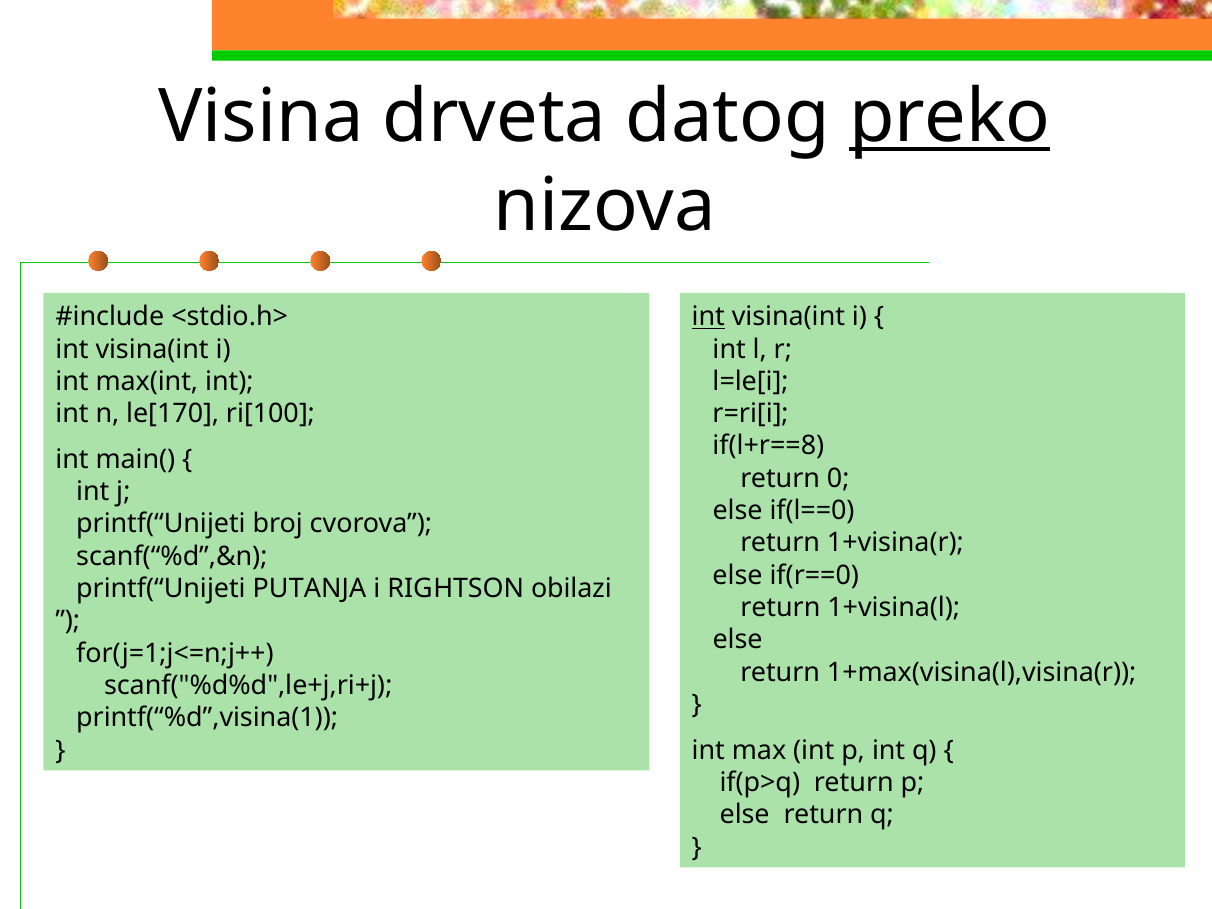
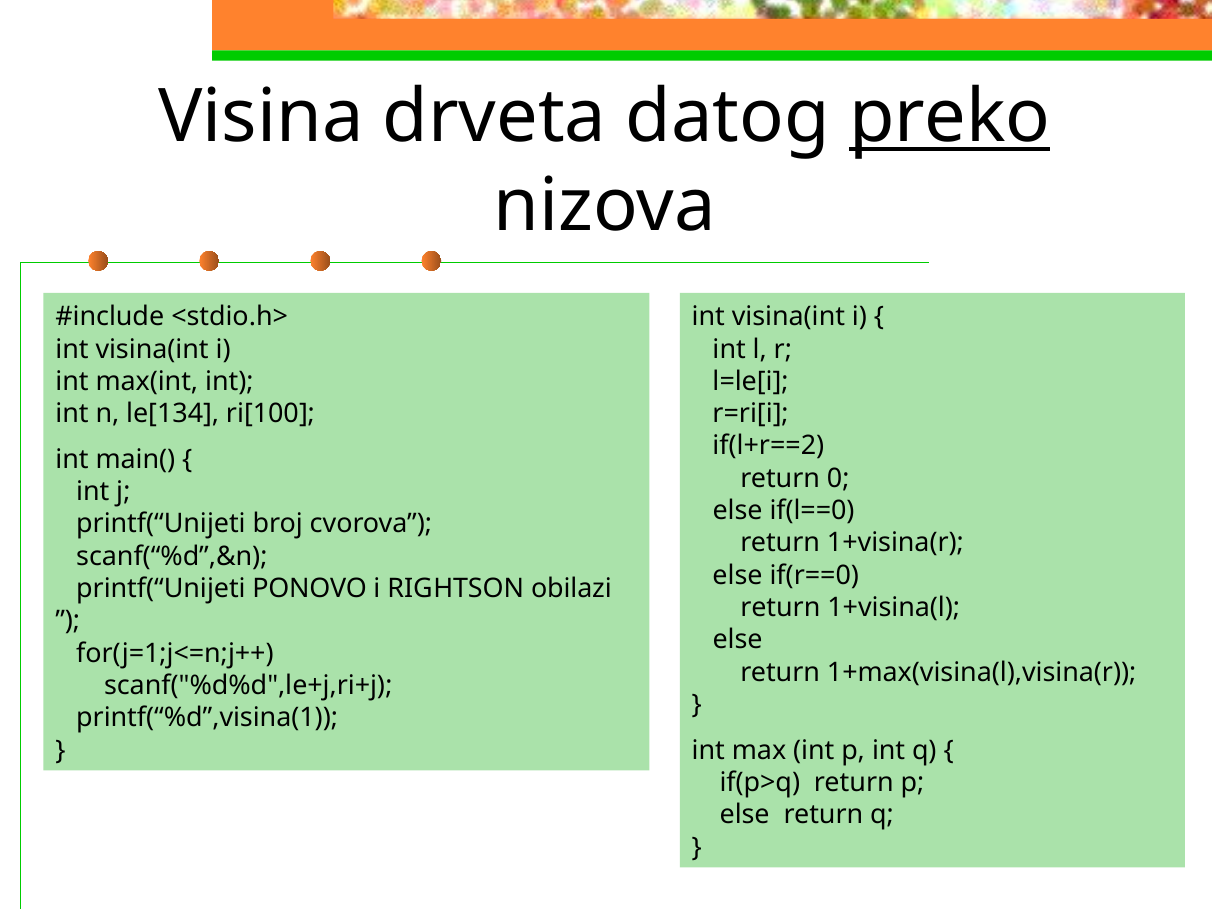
int at (708, 317) underline: present -> none
le[170: le[170 -> le[134
if(l+r==8: if(l+r==8 -> if(l+r==2
PUTANJA: PUTANJA -> PONOVO
